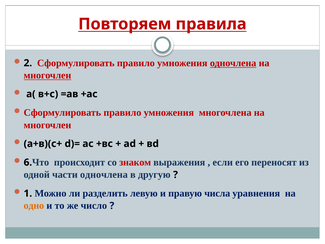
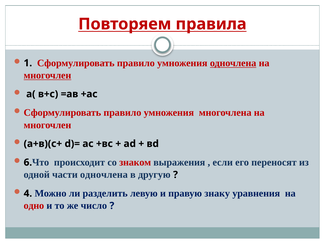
2: 2 -> 1
1: 1 -> 4
числа: числа -> знаку
одно colour: orange -> red
